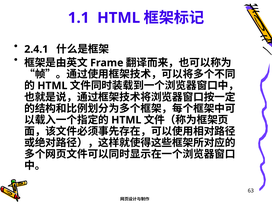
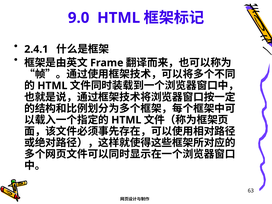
1.1: 1.1 -> 9.0
